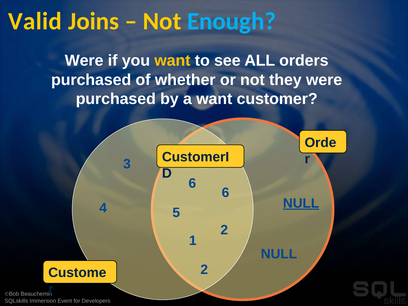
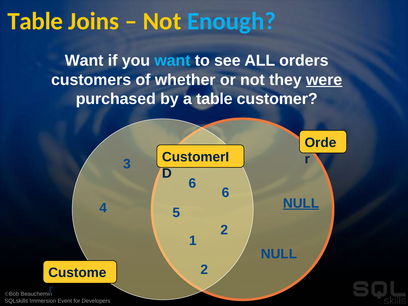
Valid at (35, 21): Valid -> Table
Were at (84, 61): Were -> Want
want at (172, 61) colour: yellow -> light blue
purchased at (91, 80): purchased -> customers
were at (324, 80) underline: none -> present
a want: want -> table
